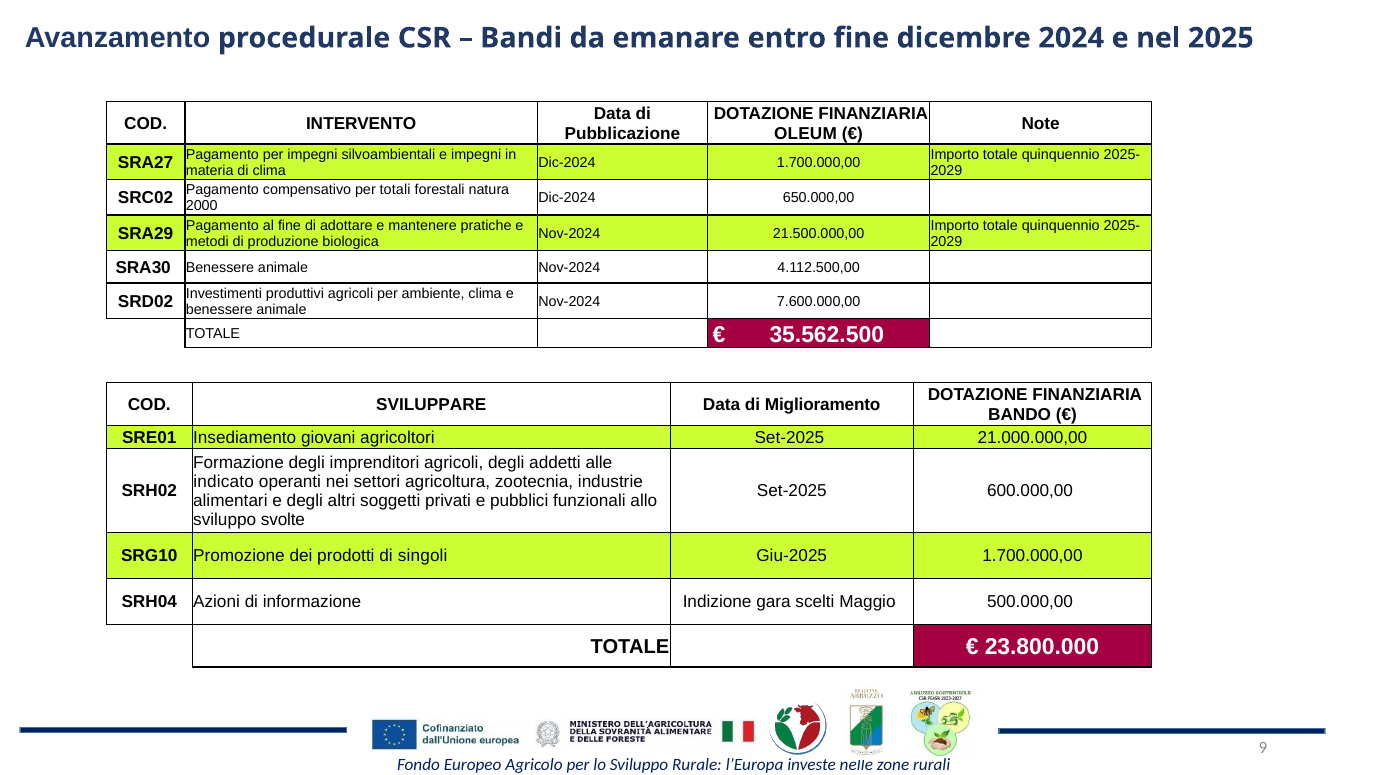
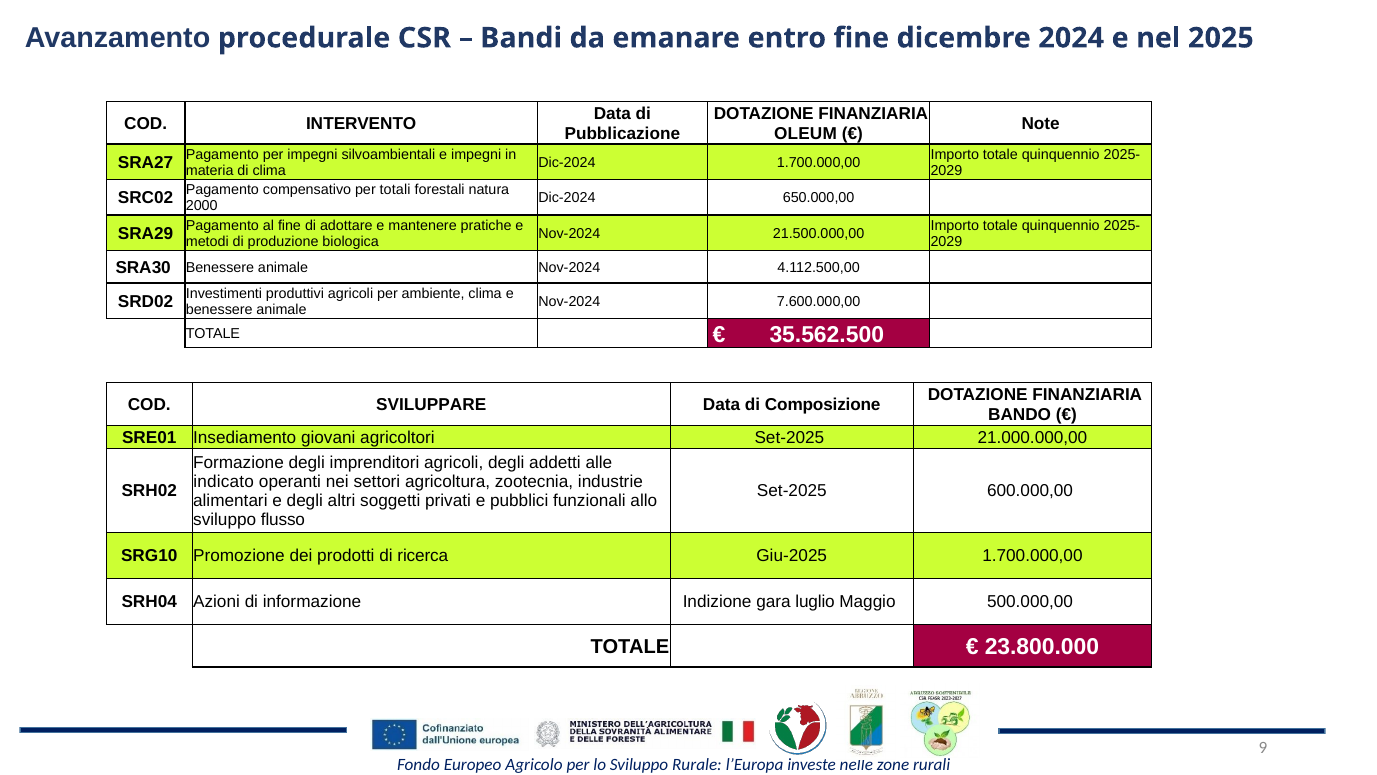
Miglioramento: Miglioramento -> Composizione
svolte: svolte -> flusso
singoli: singoli -> ricerca
scelti: scelti -> luglio
